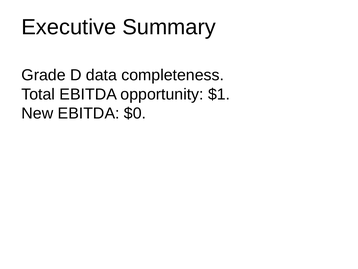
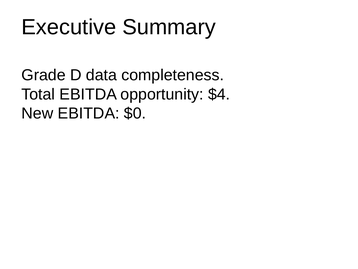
$1: $1 -> $4
